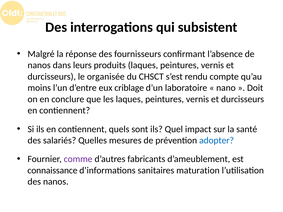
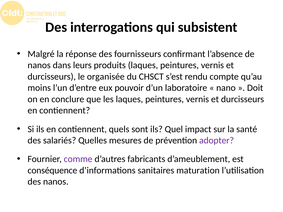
criblage: criblage -> pouvoir
adopter colour: blue -> purple
connaissance: connaissance -> conséquence
